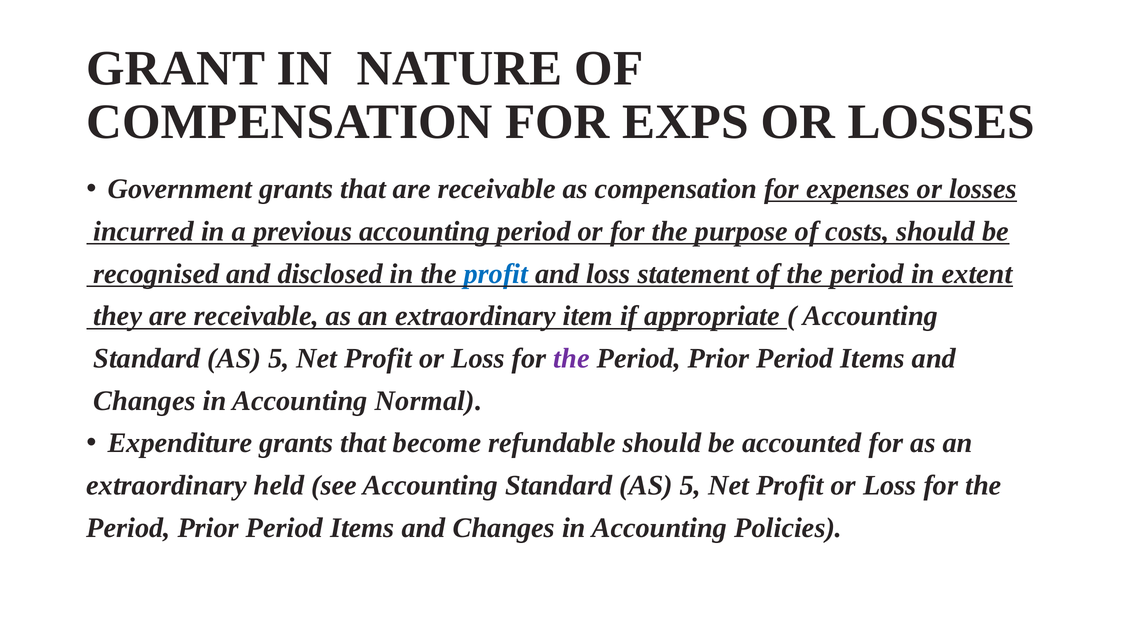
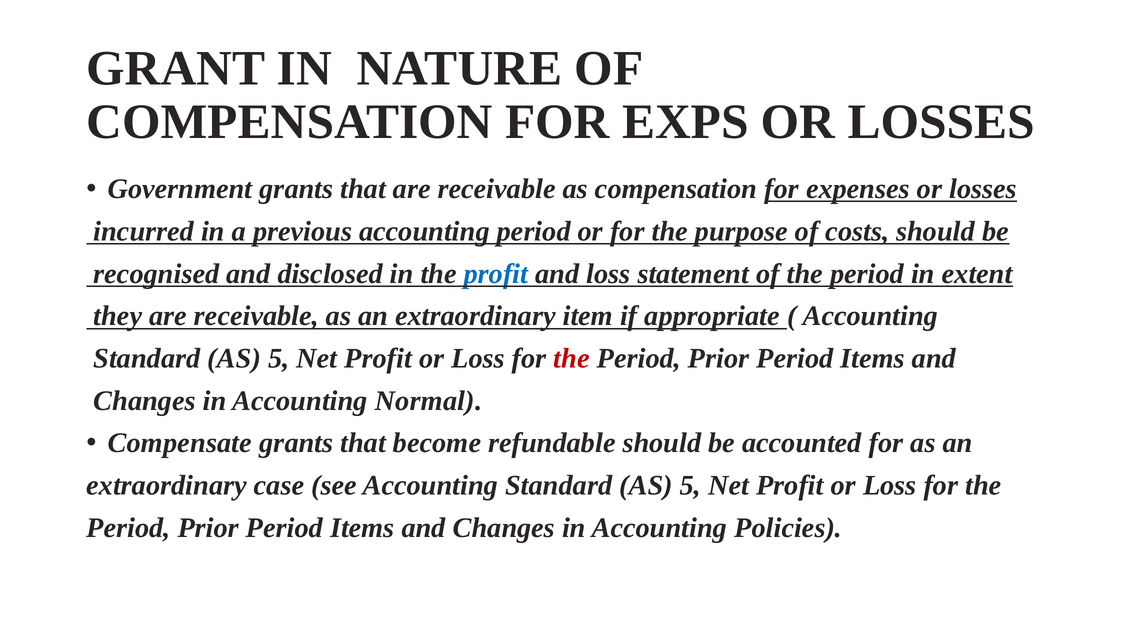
the at (572, 359) colour: purple -> red
Expenditure: Expenditure -> Compensate
held: held -> case
